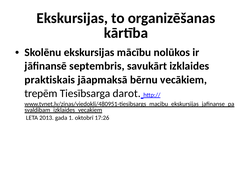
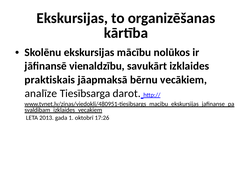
septembris: septembris -> vienaldzību
trepēm: trepēm -> analīze
